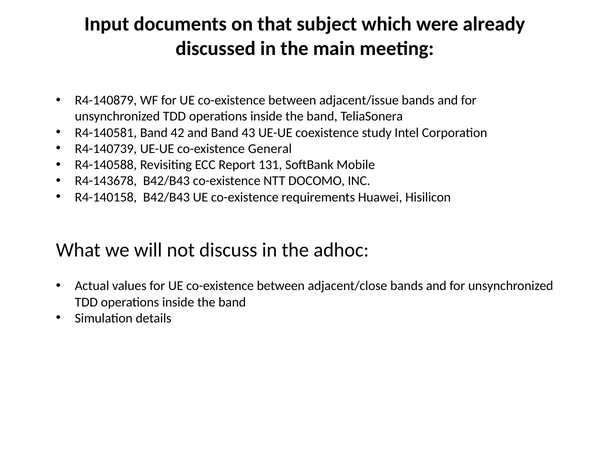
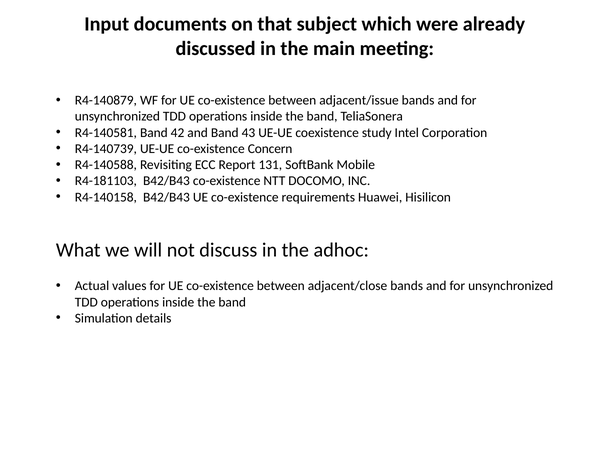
General: General -> Concern
R4-143678: R4-143678 -> R4-181103
